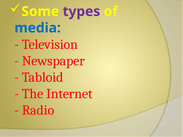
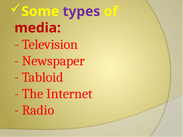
media colour: blue -> red
